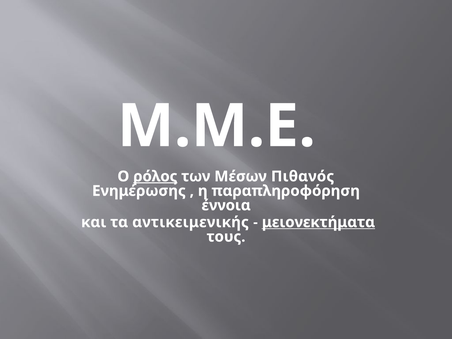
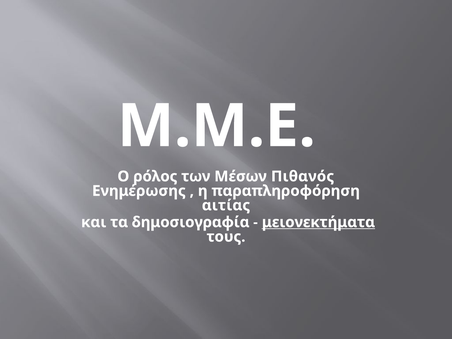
ρόλος underline: present -> none
έννοια: έννοια -> αιτίας
αντικειμενικής: αντικειμενικής -> δημοσιογραφία
